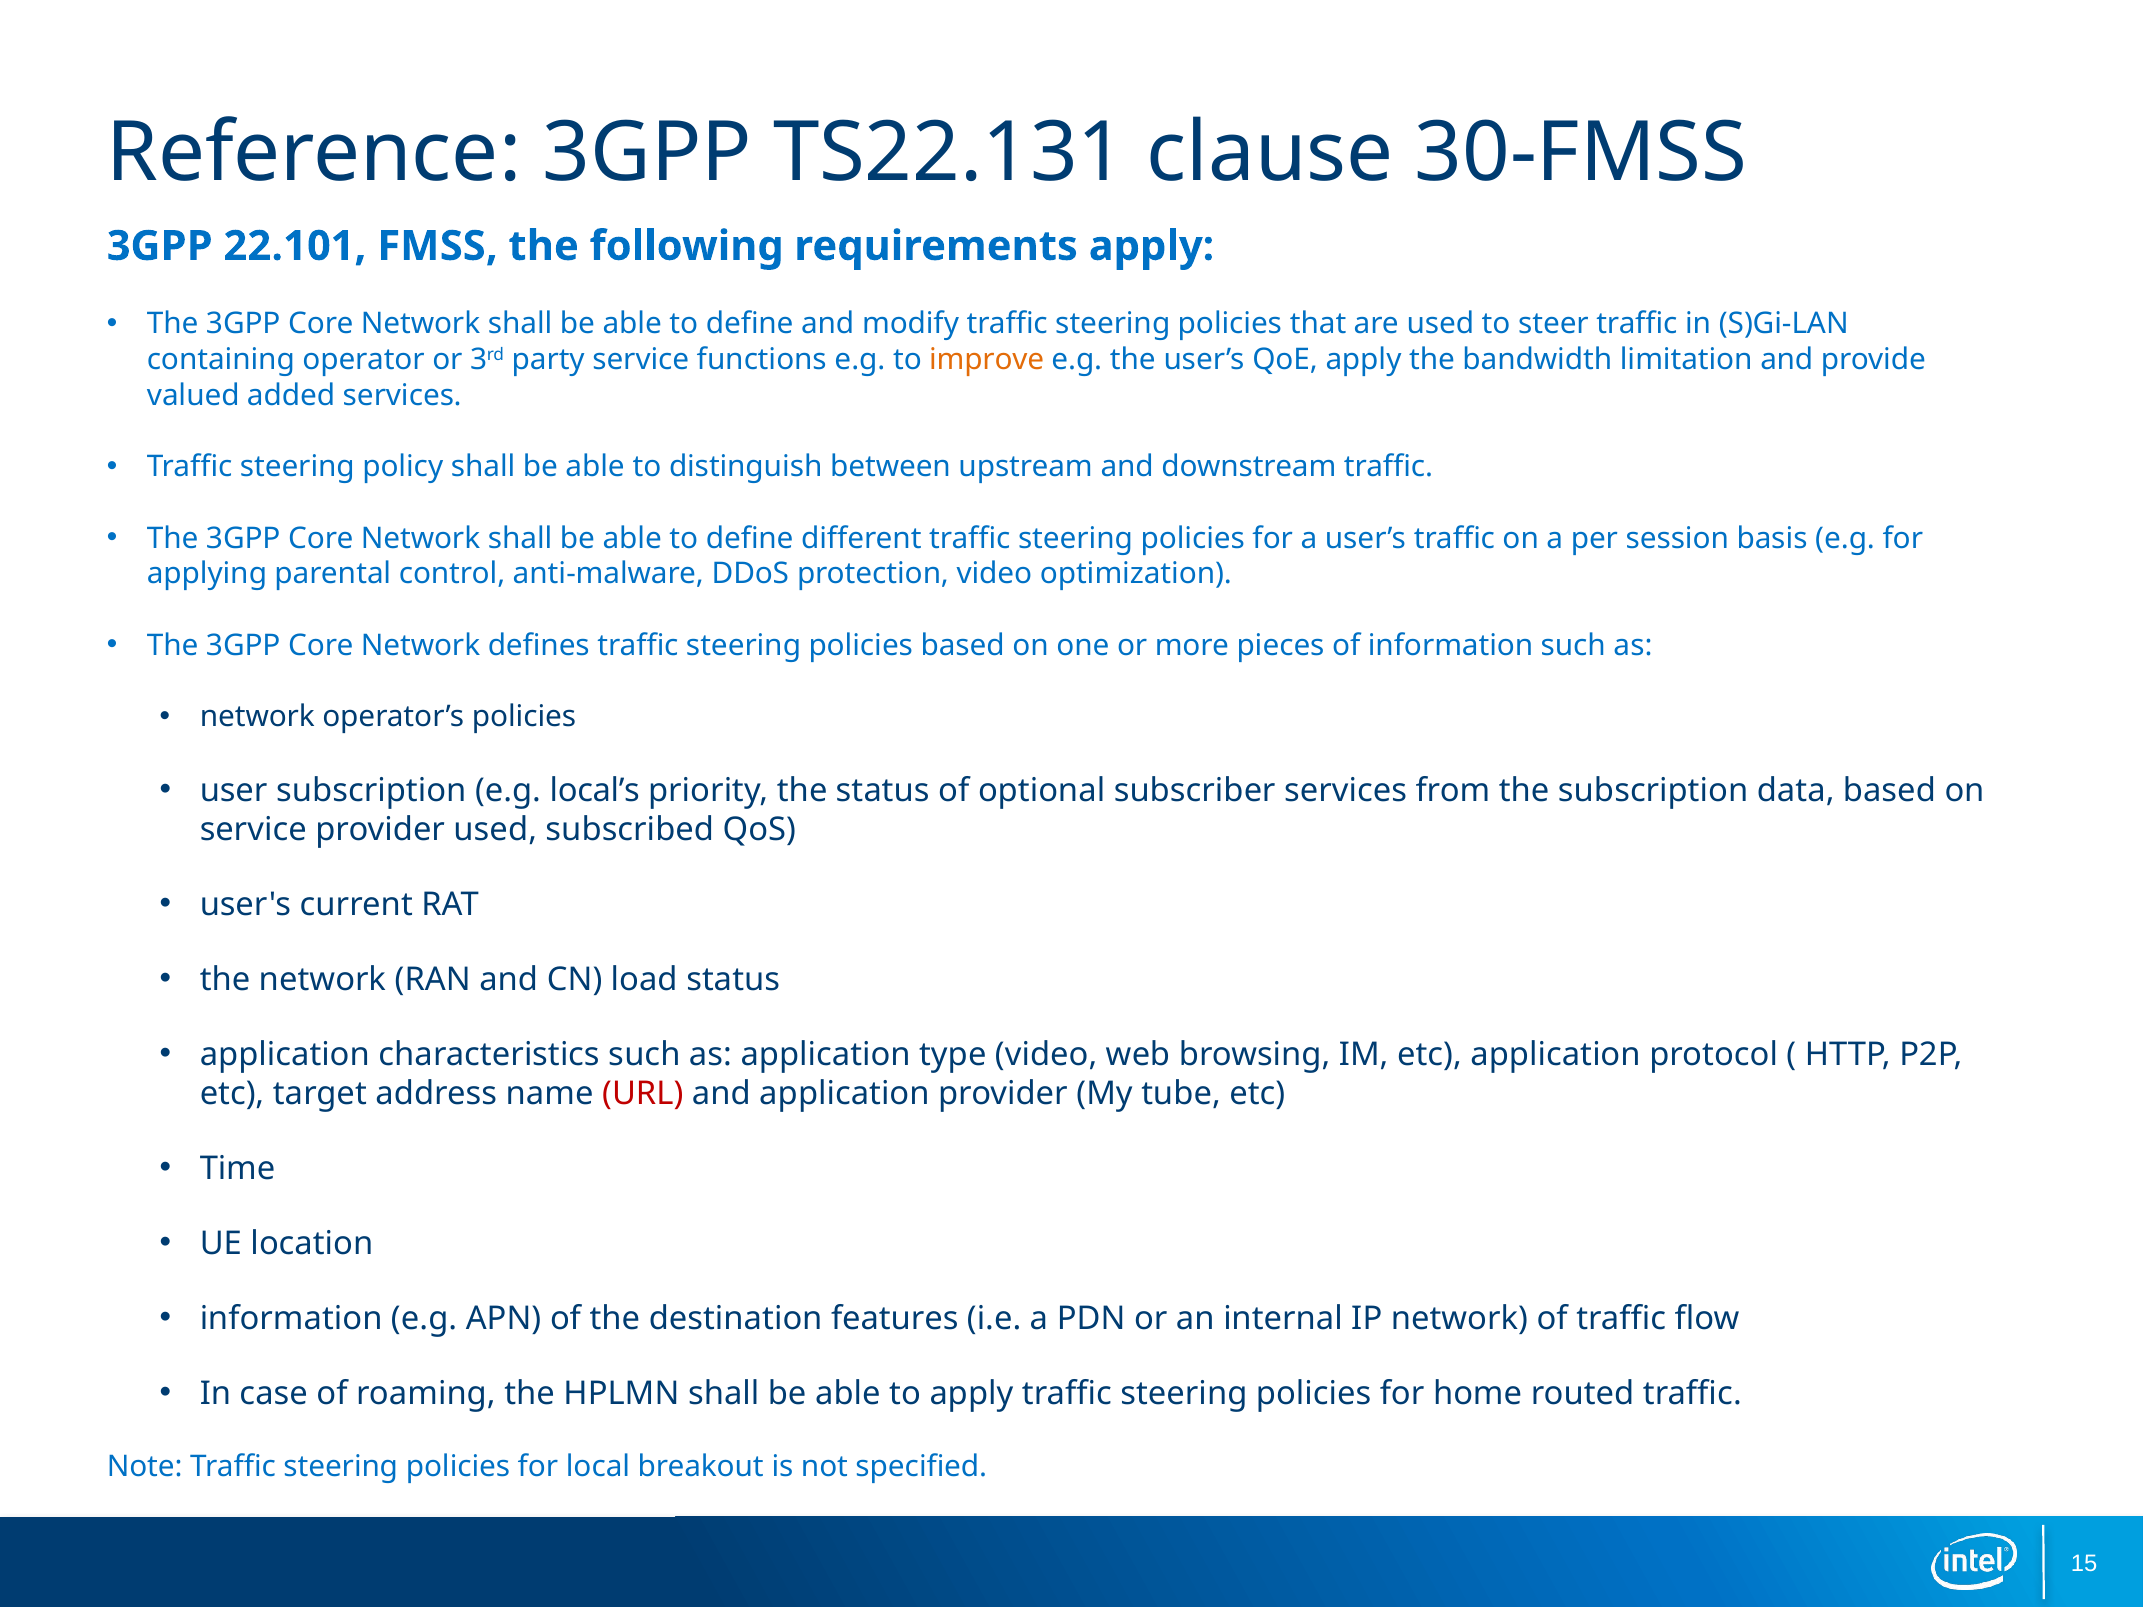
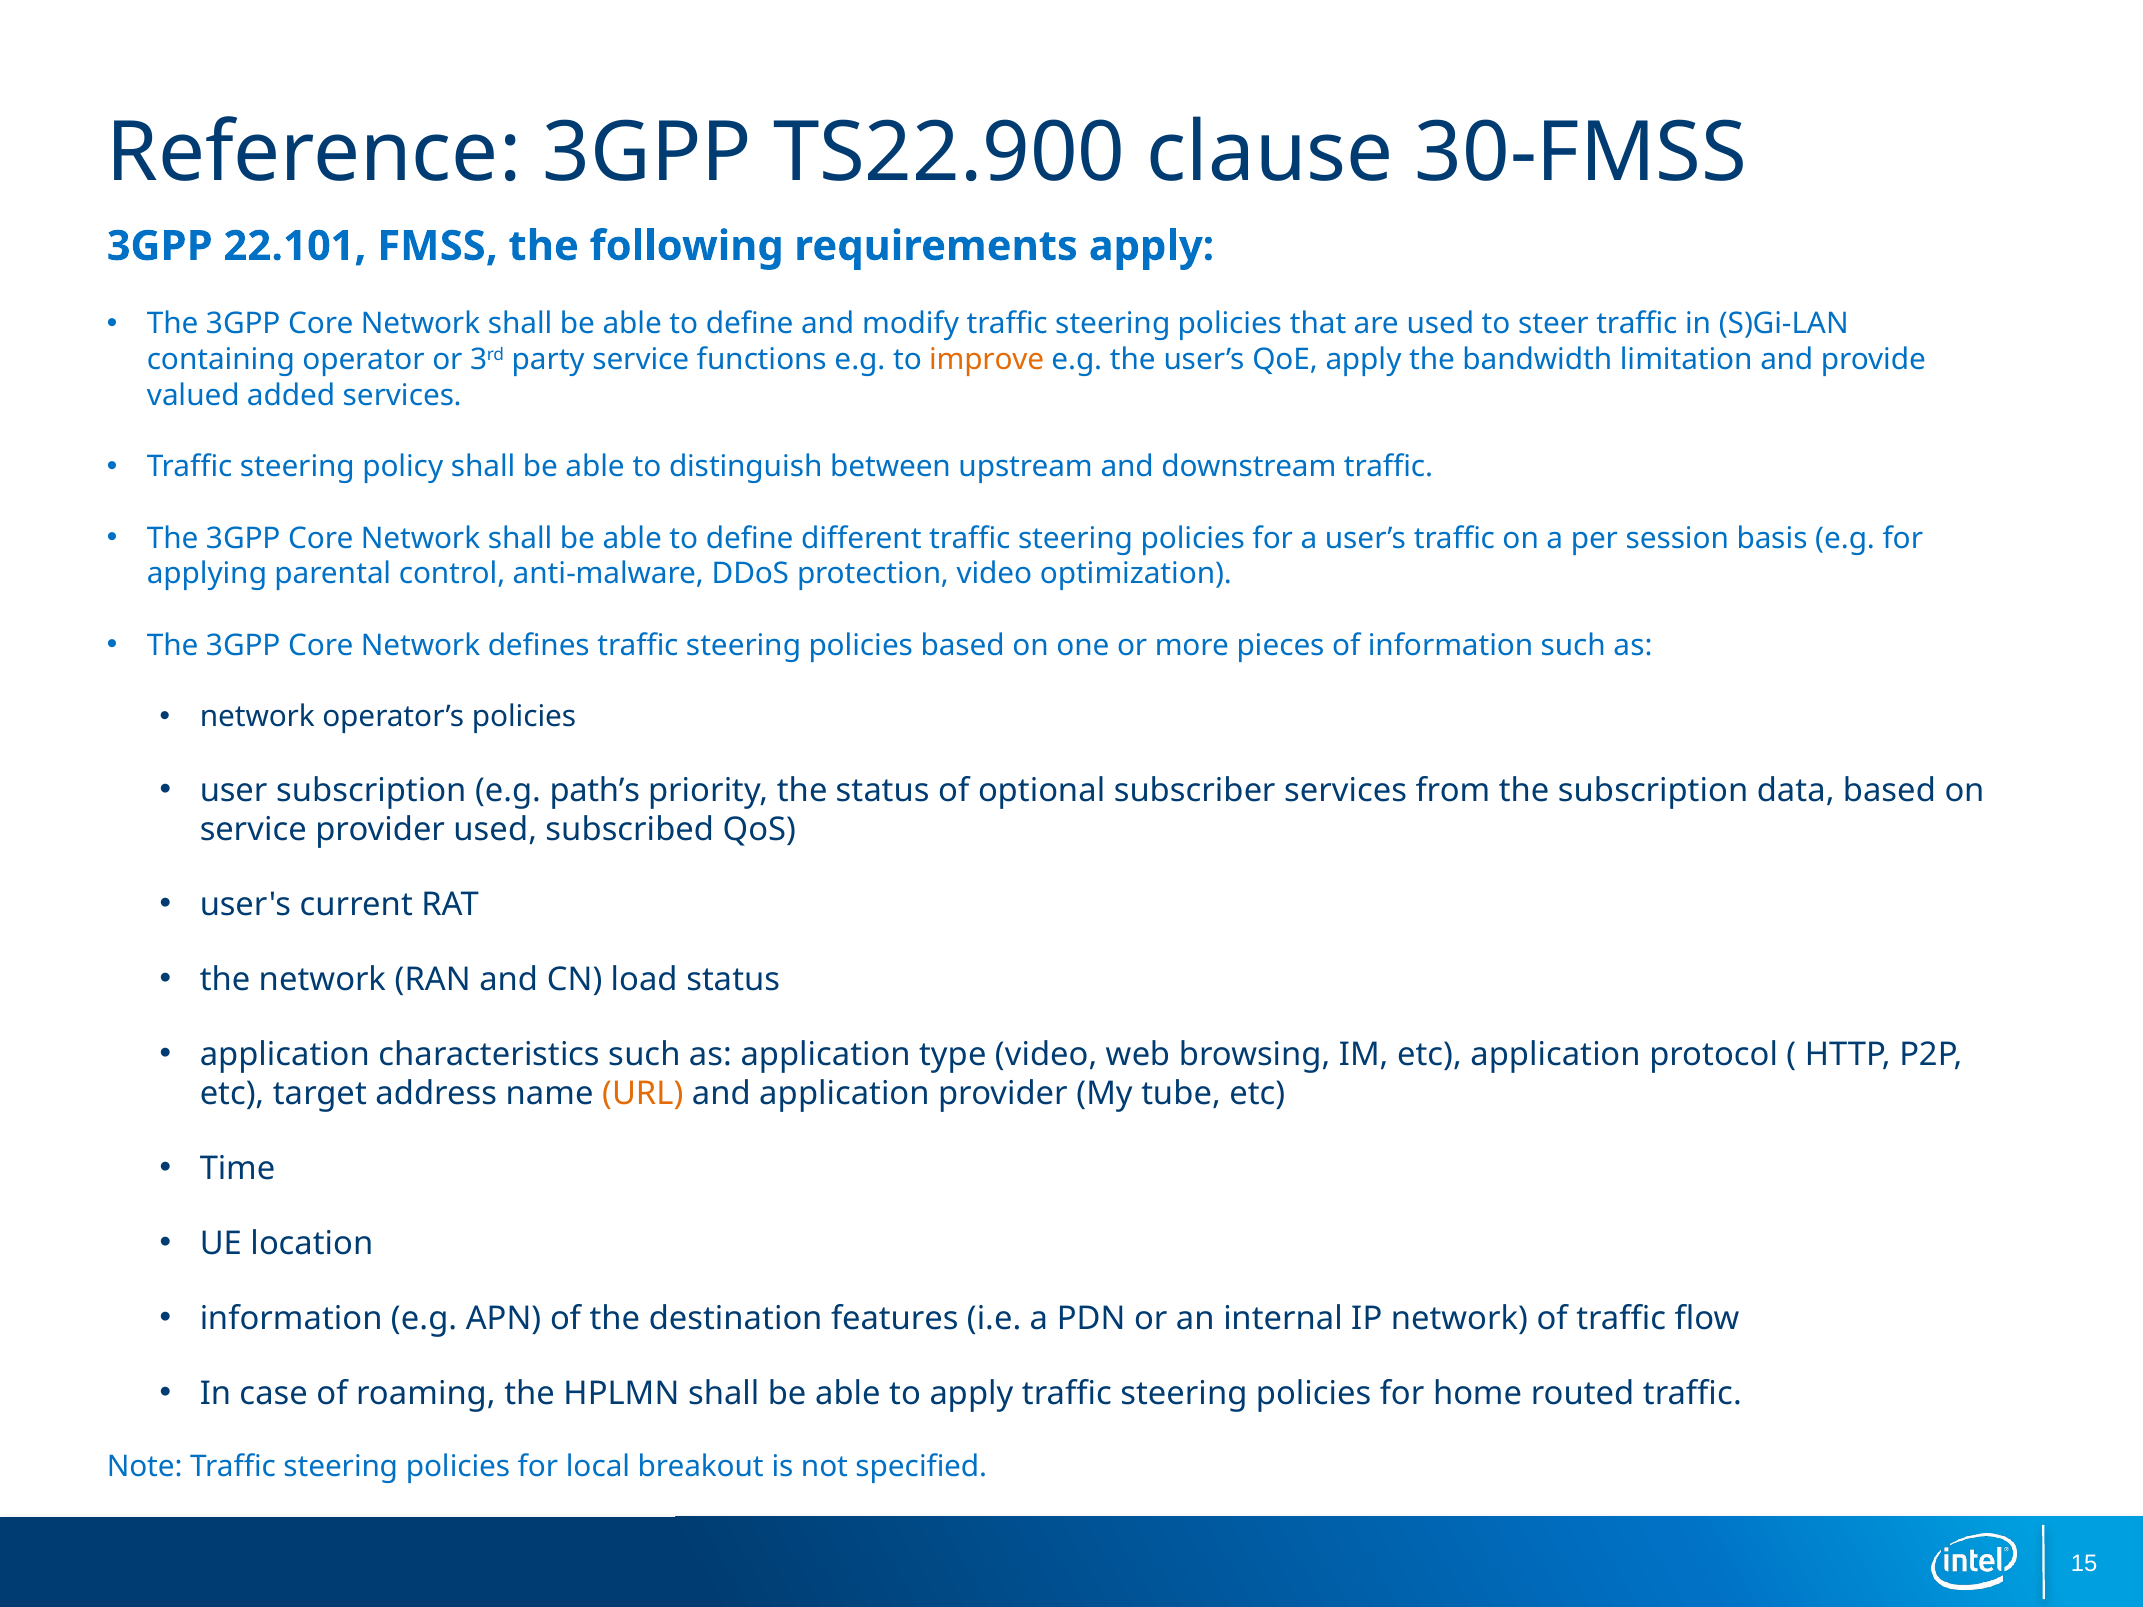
TS22.131: TS22.131 -> TS22.900
local’s: local’s -> path’s
URL colour: red -> orange
